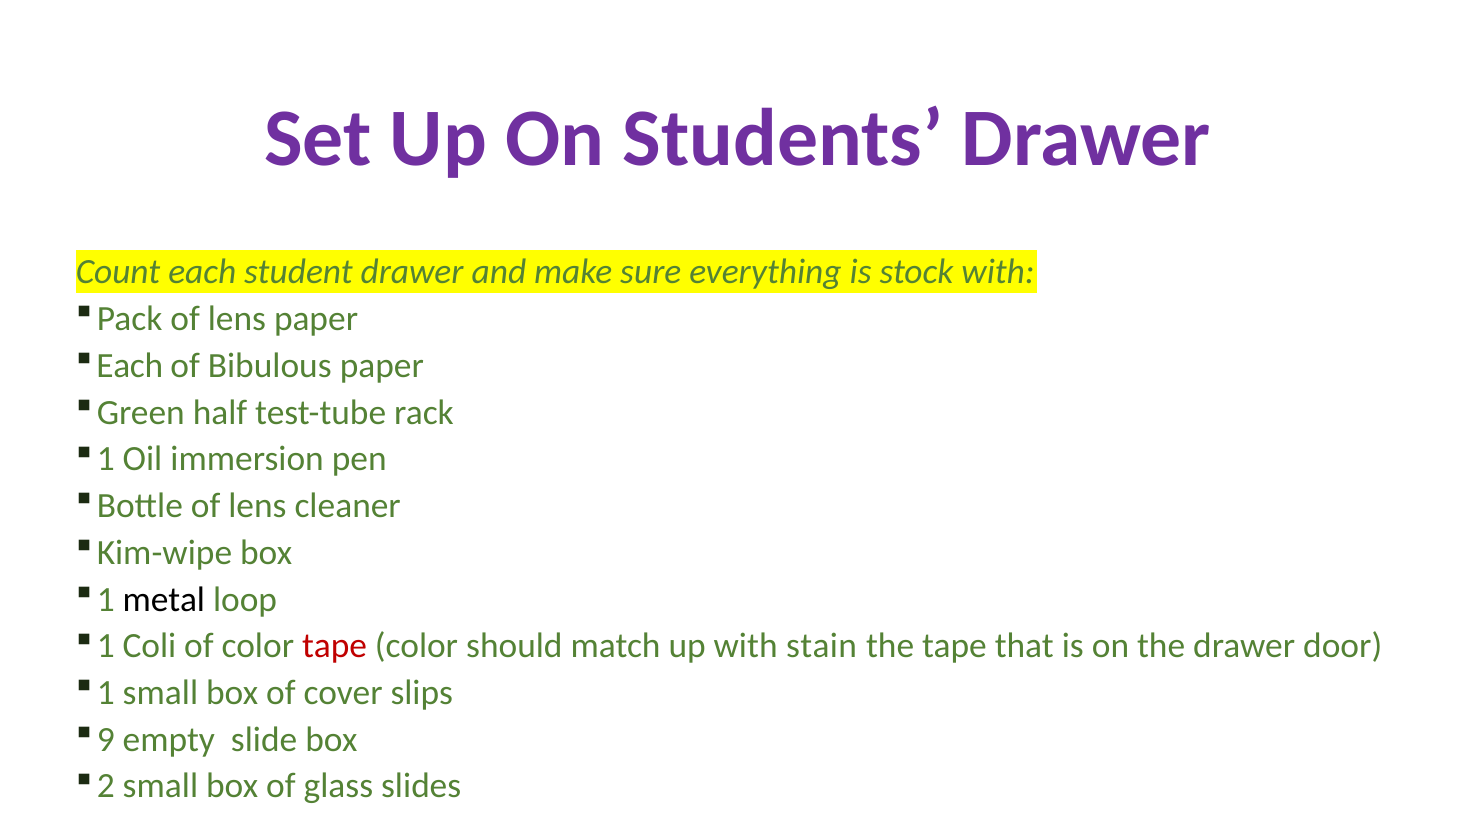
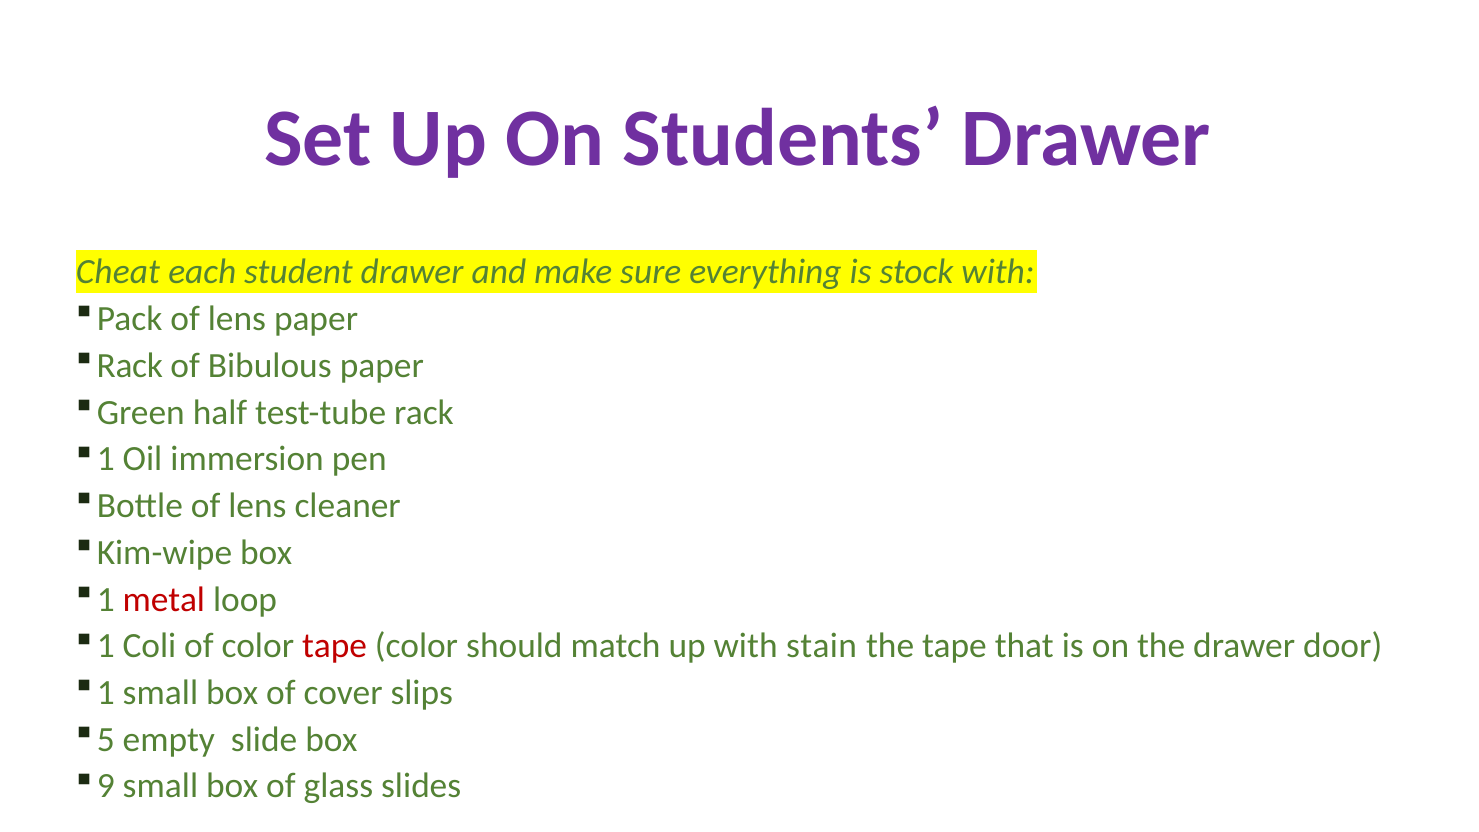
Count: Count -> Cheat
Each at (130, 366): Each -> Rack
metal colour: black -> red
9: 9 -> 5
2: 2 -> 9
